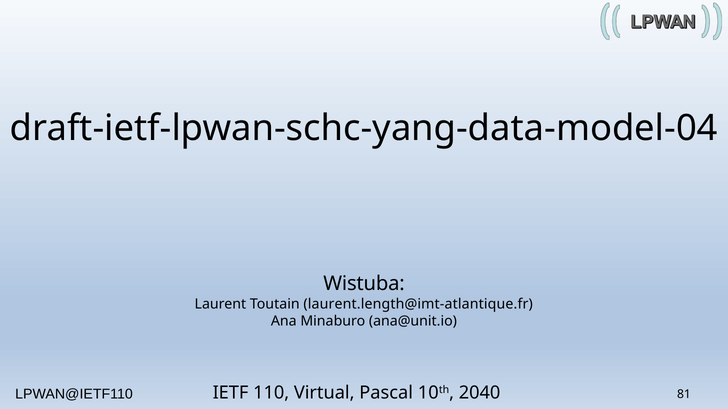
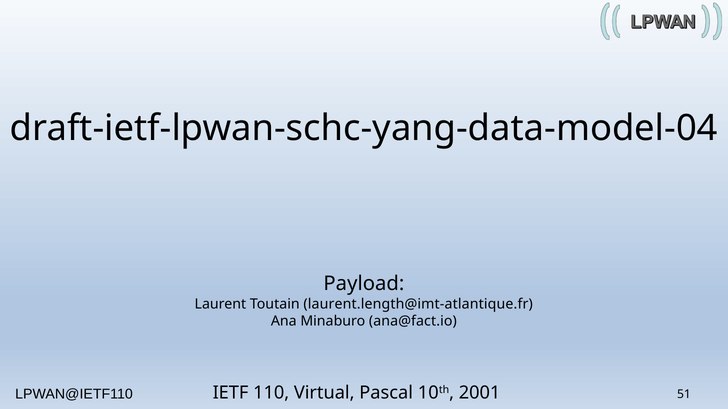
Wistuba: Wistuba -> Payload
ana@unit.io: ana@unit.io -> ana@fact.io
2040: 2040 -> 2001
81: 81 -> 51
